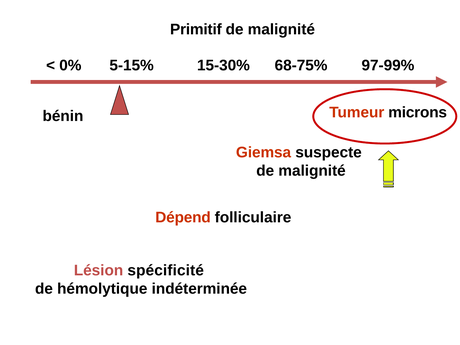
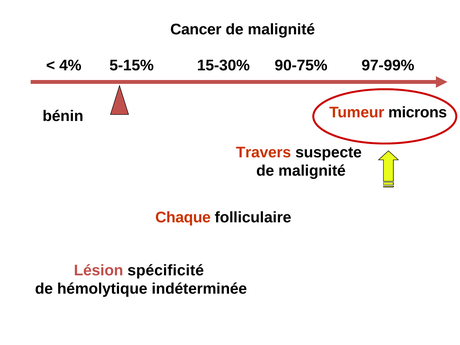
Primitif: Primitif -> Cancer
0%: 0% -> 4%
68-75%: 68-75% -> 90-75%
Giemsa: Giemsa -> Travers
Dépend: Dépend -> Chaque
